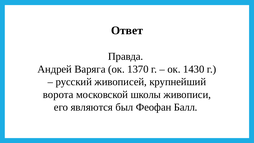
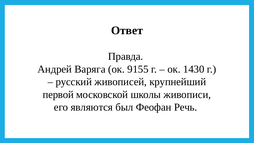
1370: 1370 -> 9155
ворота: ворота -> первой
Балл: Балл -> Речь
